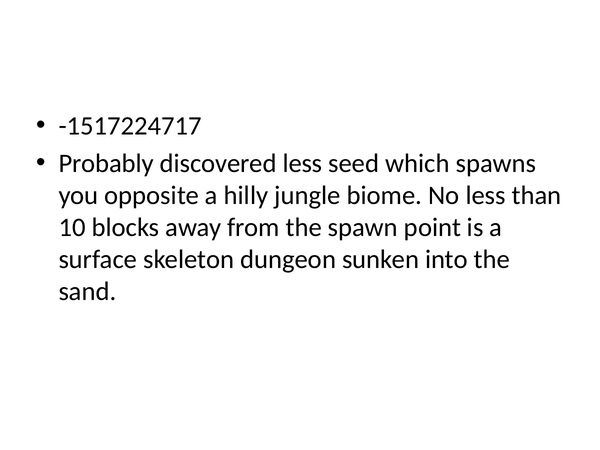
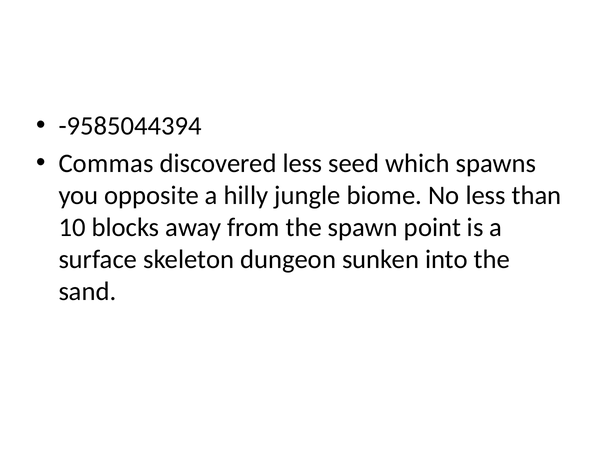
-1517224717: -1517224717 -> -9585044394
Probably: Probably -> Commas
